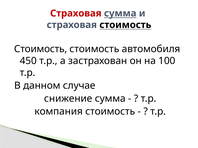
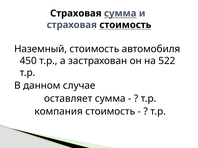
Страховая at (76, 13) colour: red -> black
Стоимость at (41, 49): Стоимость -> Наземный
100: 100 -> 522
снижение: снижение -> оставляет
